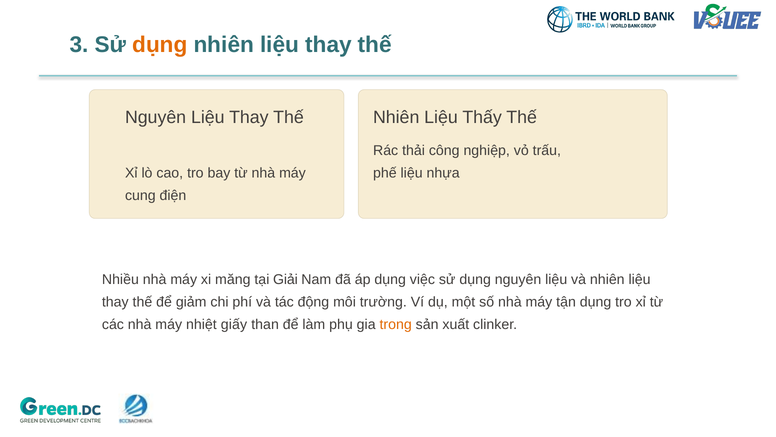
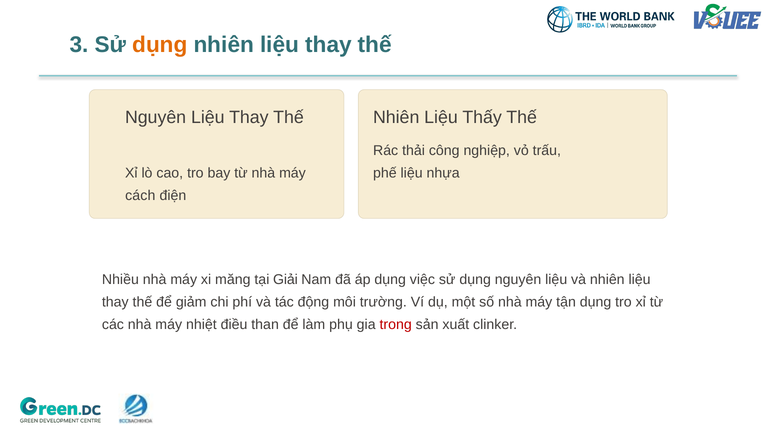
cung: cung -> cách
giấy: giấy -> điều
trong colour: orange -> red
